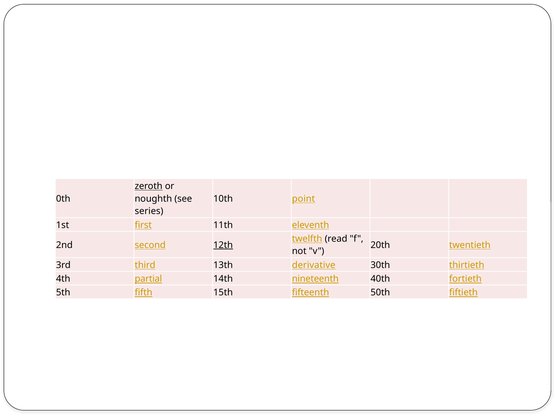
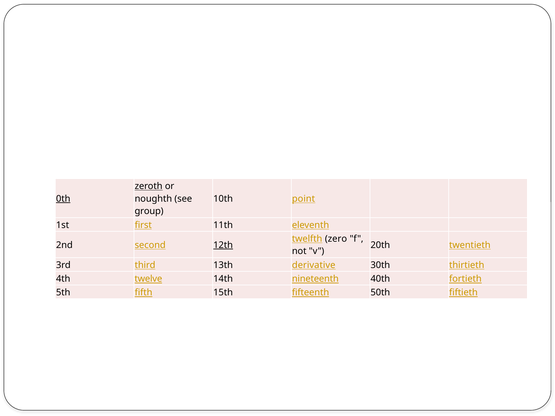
0th underline: none -> present
series: series -> group
read: read -> zero
partial: partial -> twelve
